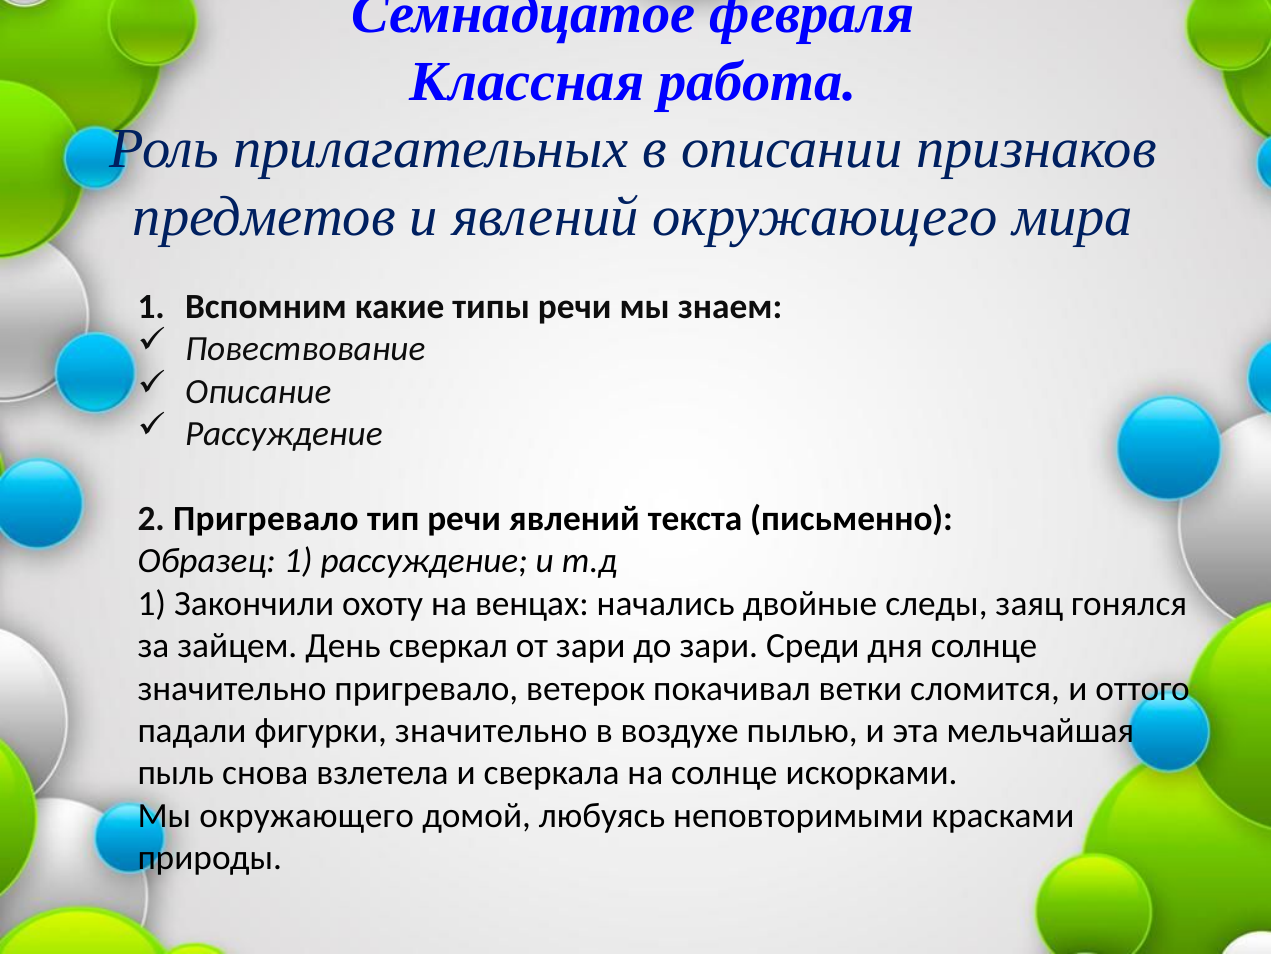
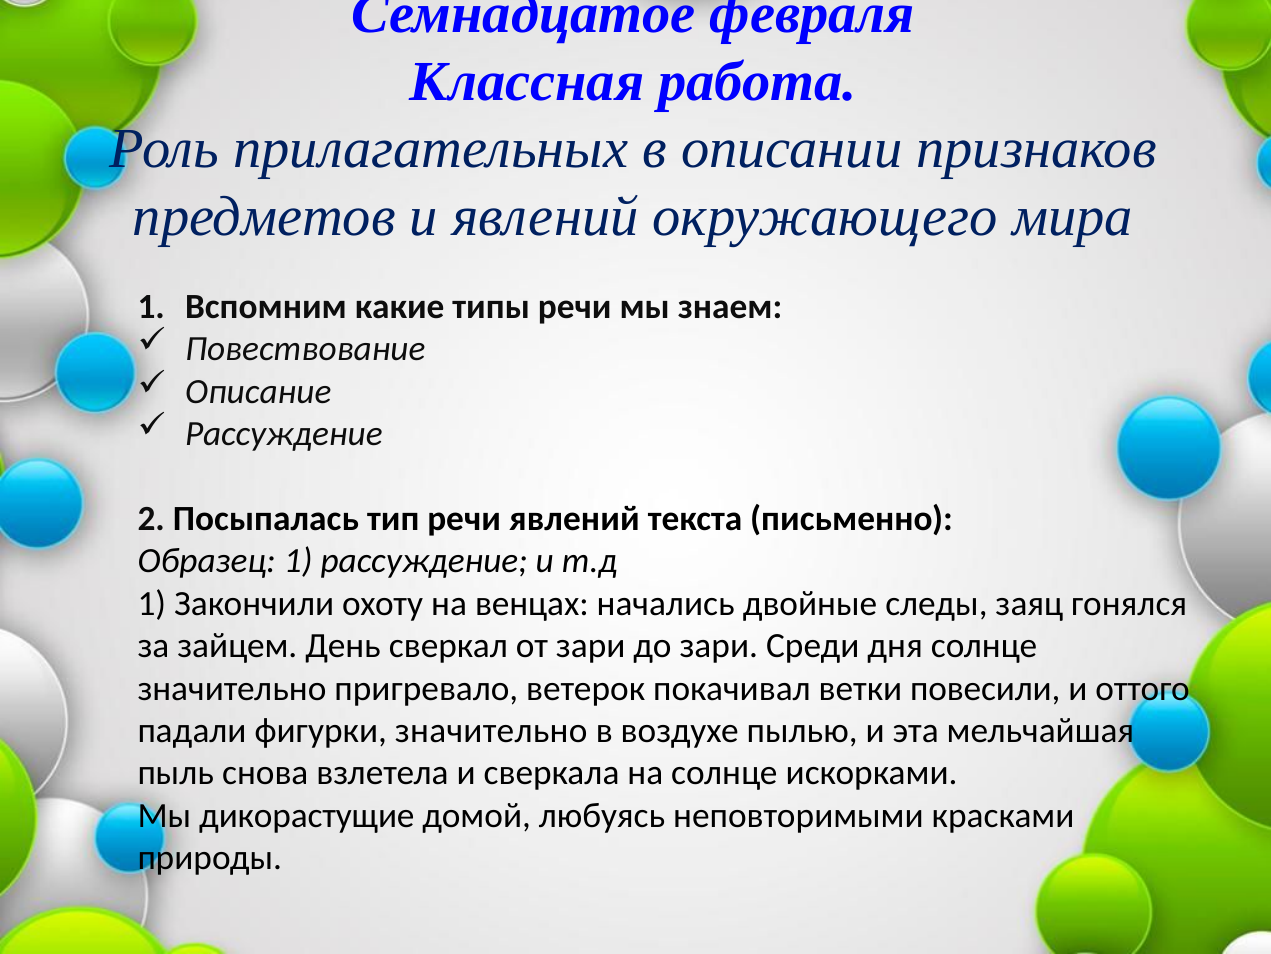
2 Пригревало: Пригревало -> Посыпалась
сломится: сломится -> повесили
Мы окружающего: окружающего -> дикорастущие
